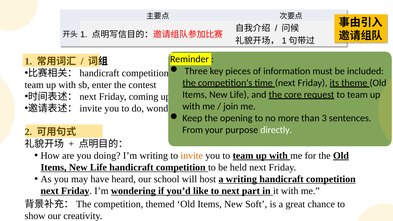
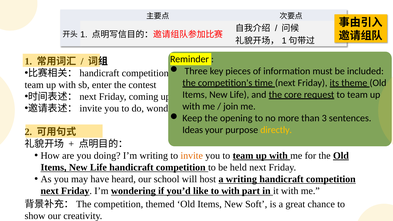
From: From -> Ideas
directly colour: white -> yellow
to next: next -> with
